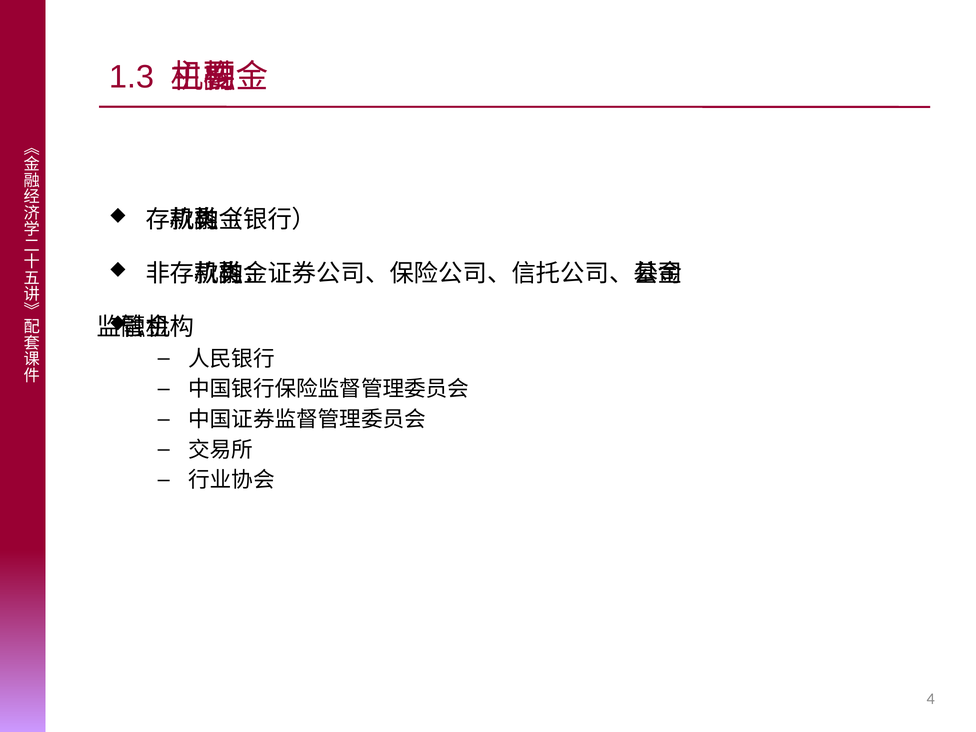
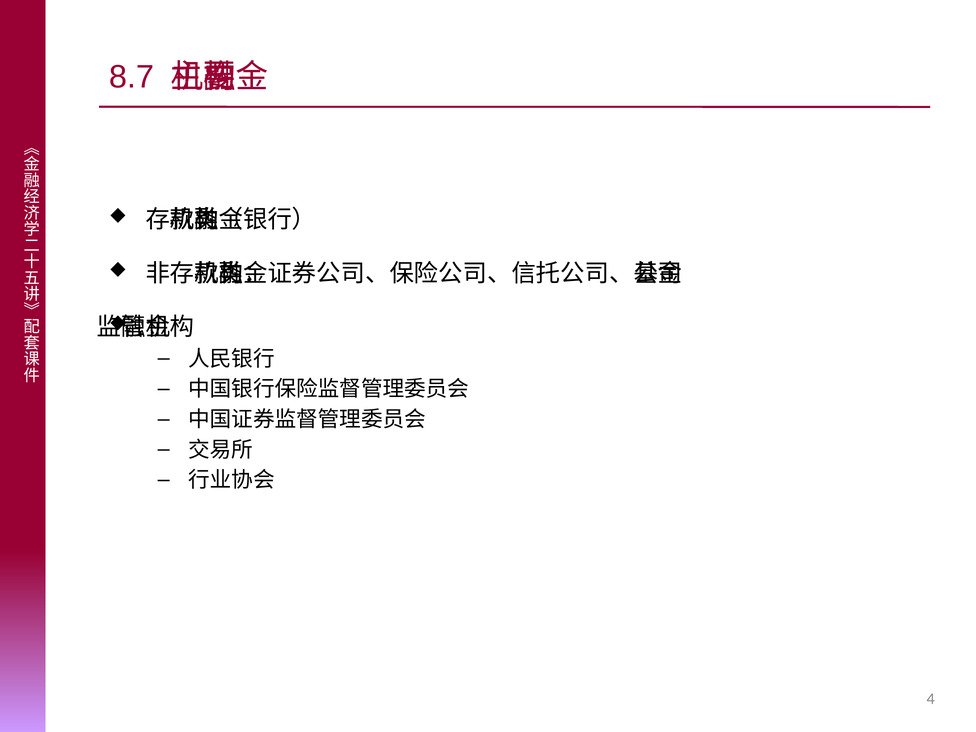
1.3: 1.3 -> 8.7
